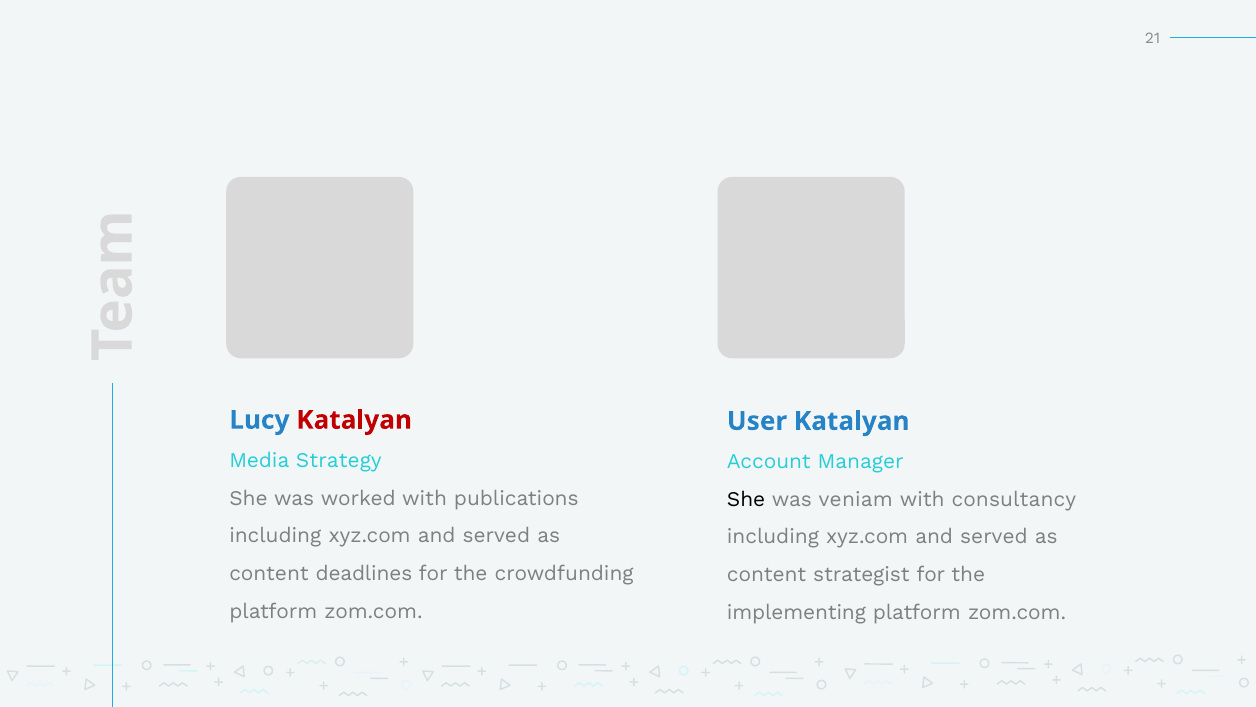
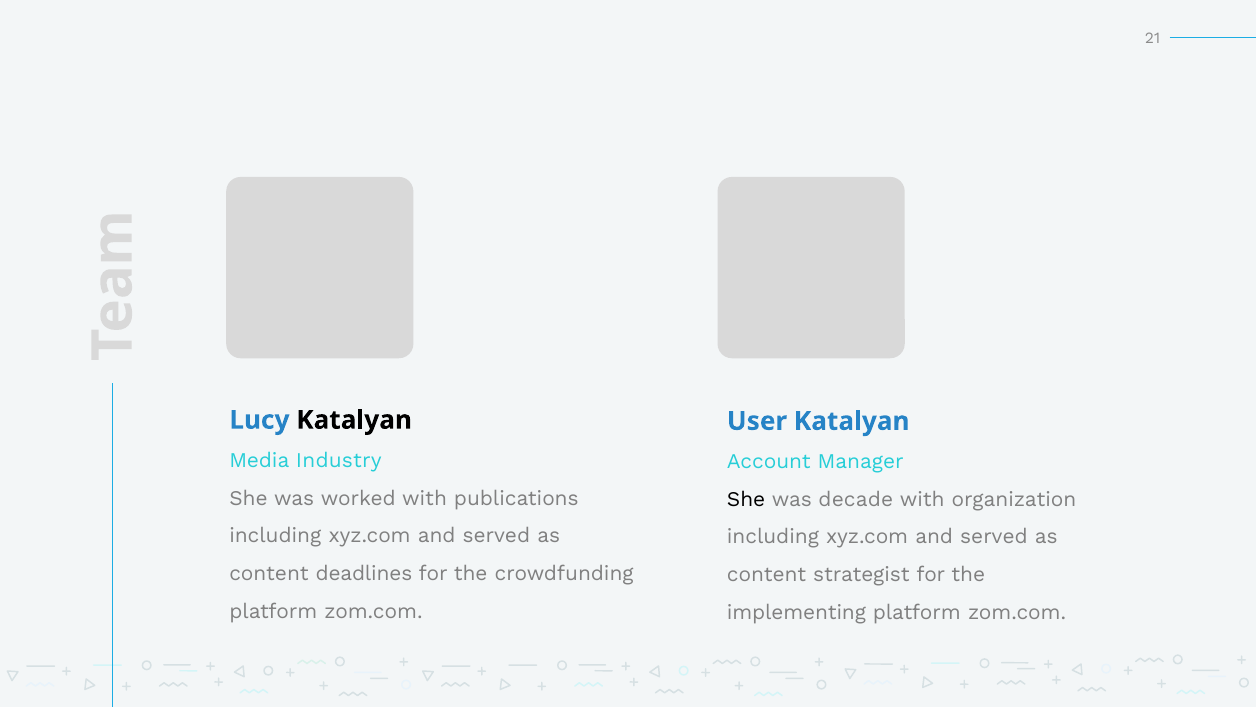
Katalyan at (354, 420) colour: red -> black
Strategy: Strategy -> Industry
veniam: veniam -> decade
consultancy: consultancy -> organization
